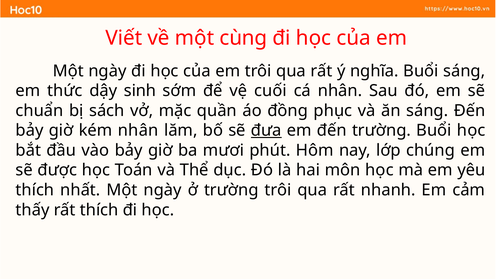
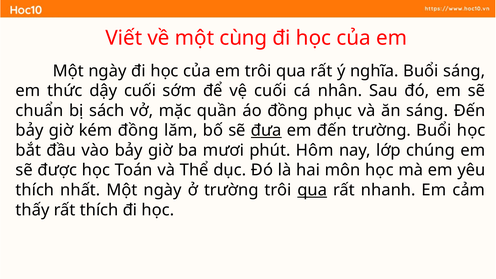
dậy sinh: sinh -> cuối
kém nhân: nhân -> đồng
qua at (312, 190) underline: none -> present
